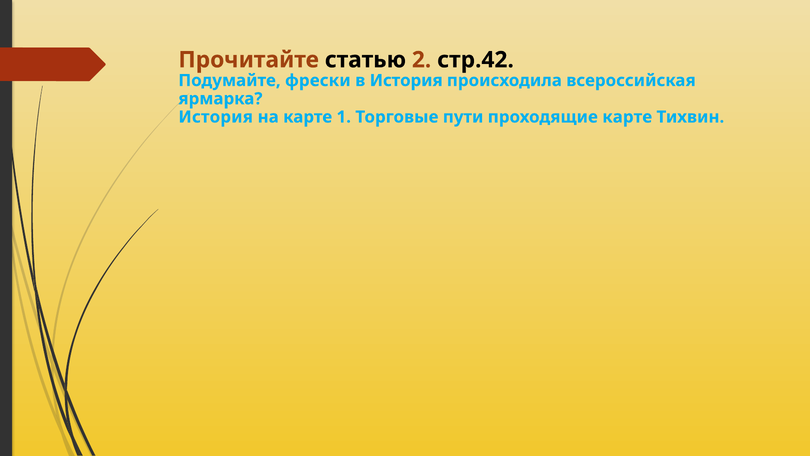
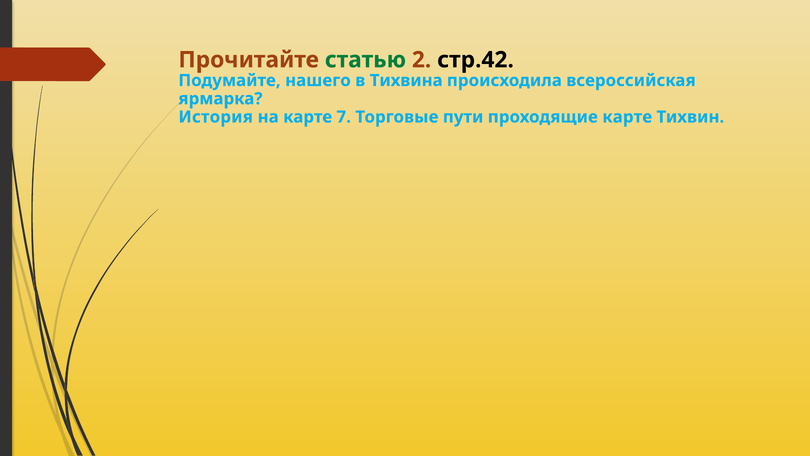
статью colour: black -> green
фрески: фрески -> нашего
в История: История -> Тихвина
1: 1 -> 7
